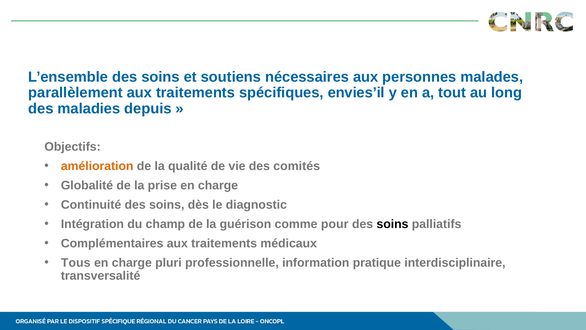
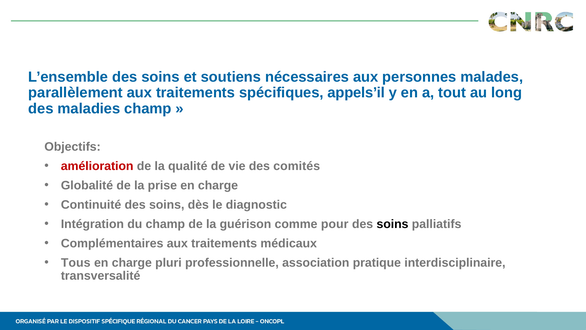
envies’il: envies’il -> appels’il
maladies depuis: depuis -> champ
amélioration colour: orange -> red
information: information -> association
